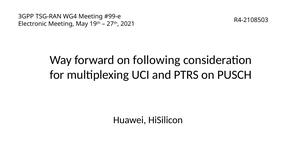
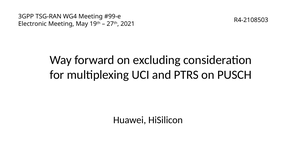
following: following -> excluding
